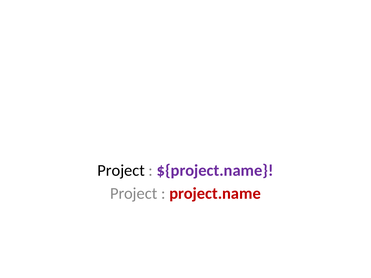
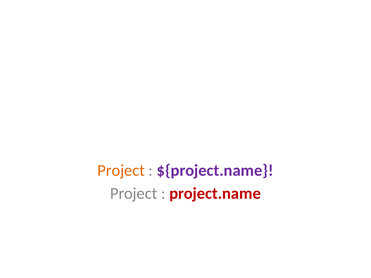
Project at (121, 171) colour: black -> orange
